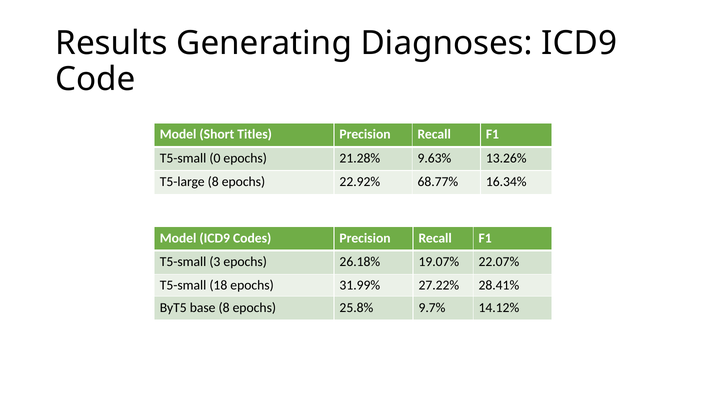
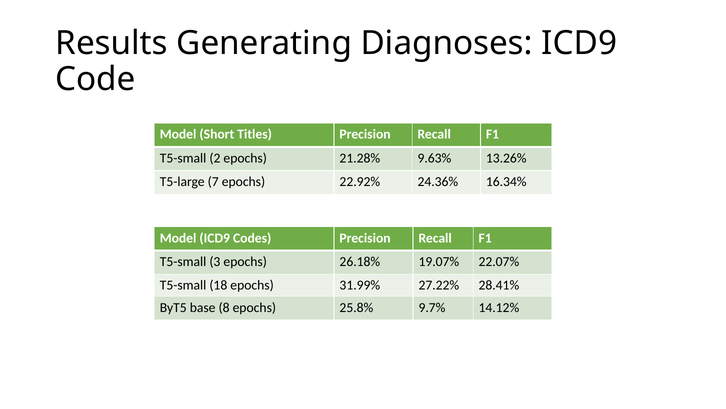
0: 0 -> 2
T5-large 8: 8 -> 7
68.77%: 68.77% -> 24.36%
